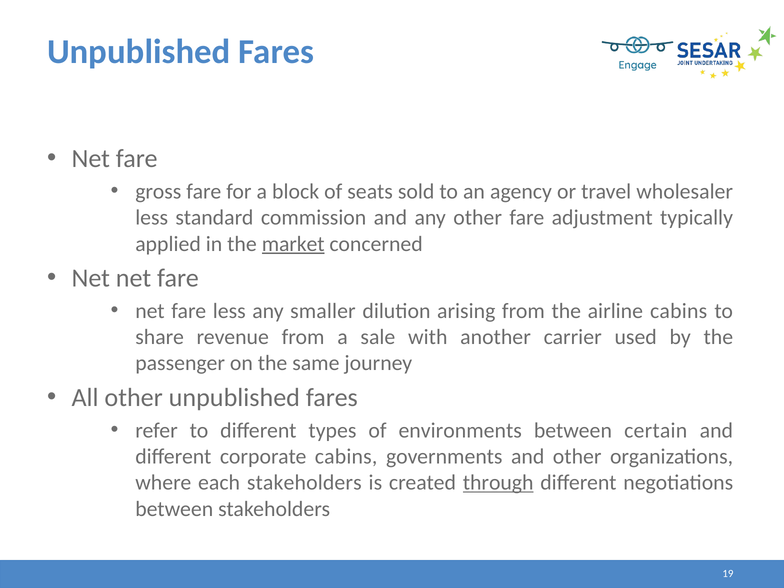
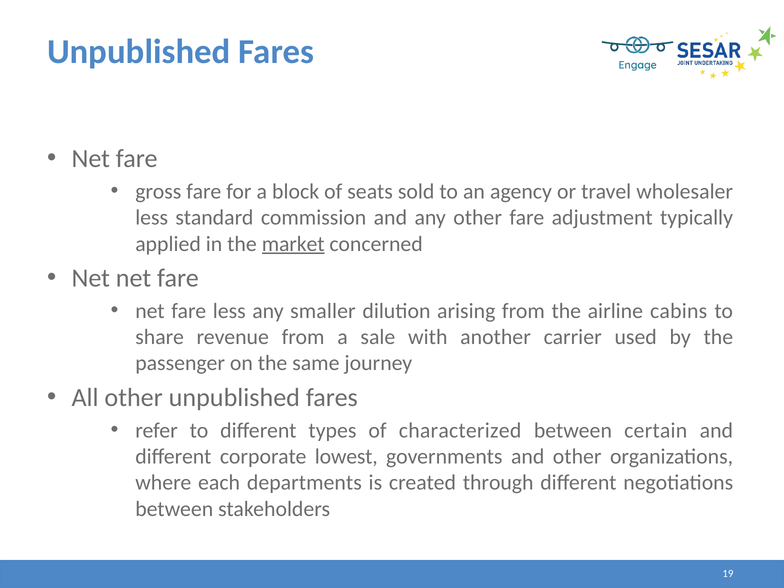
environments: environments -> characterized
corporate cabins: cabins -> lowest
each stakeholders: stakeholders -> departments
through underline: present -> none
